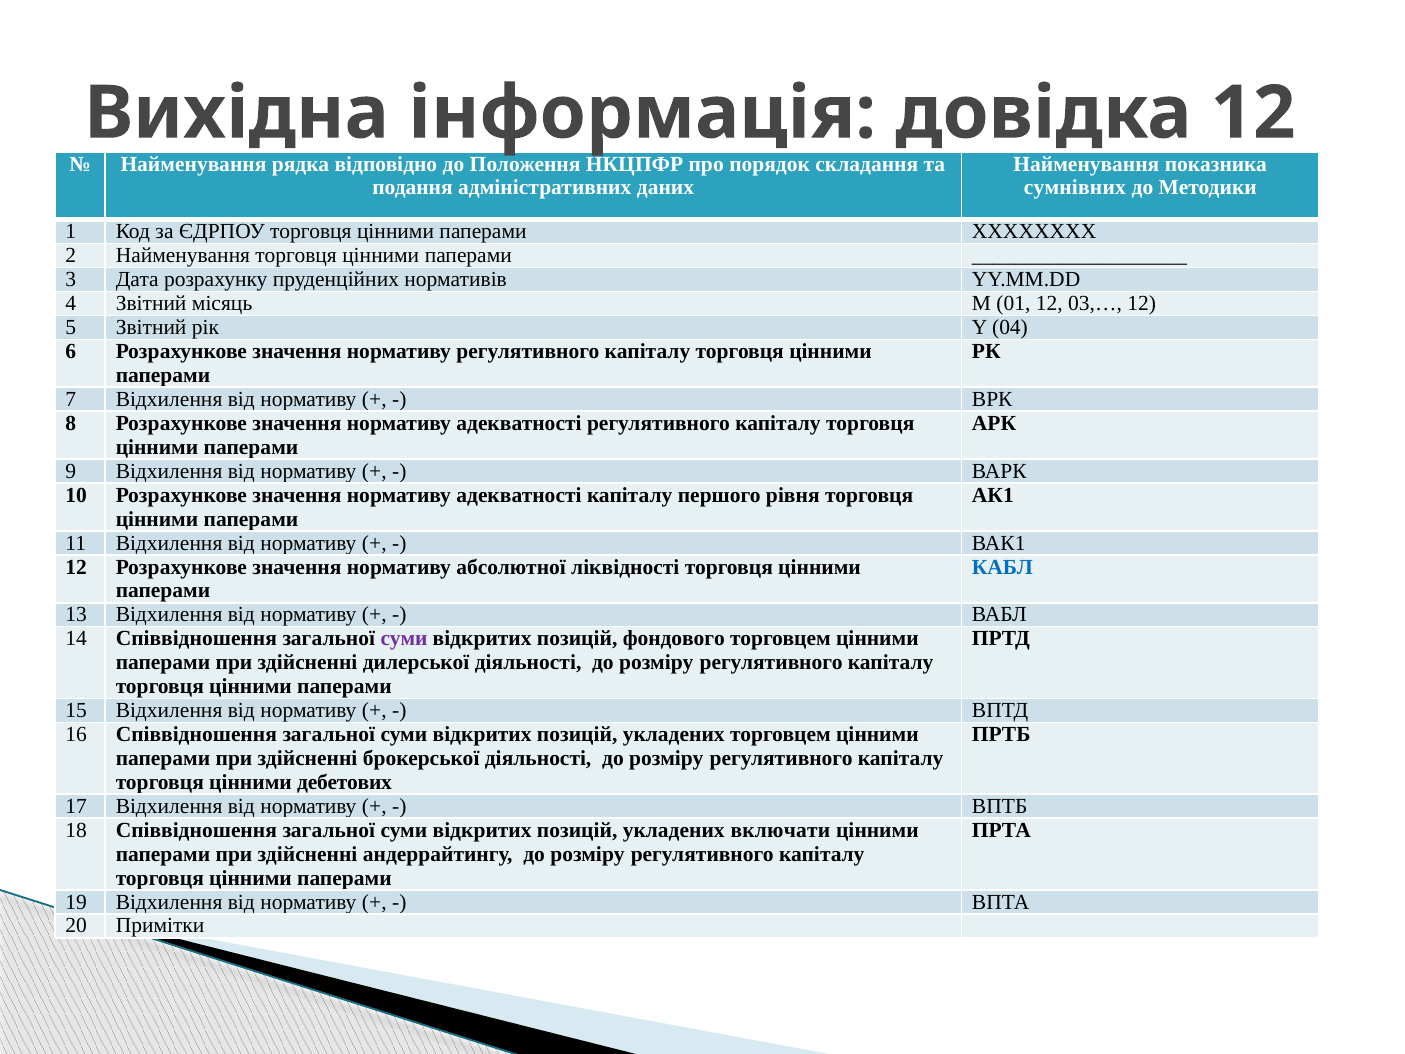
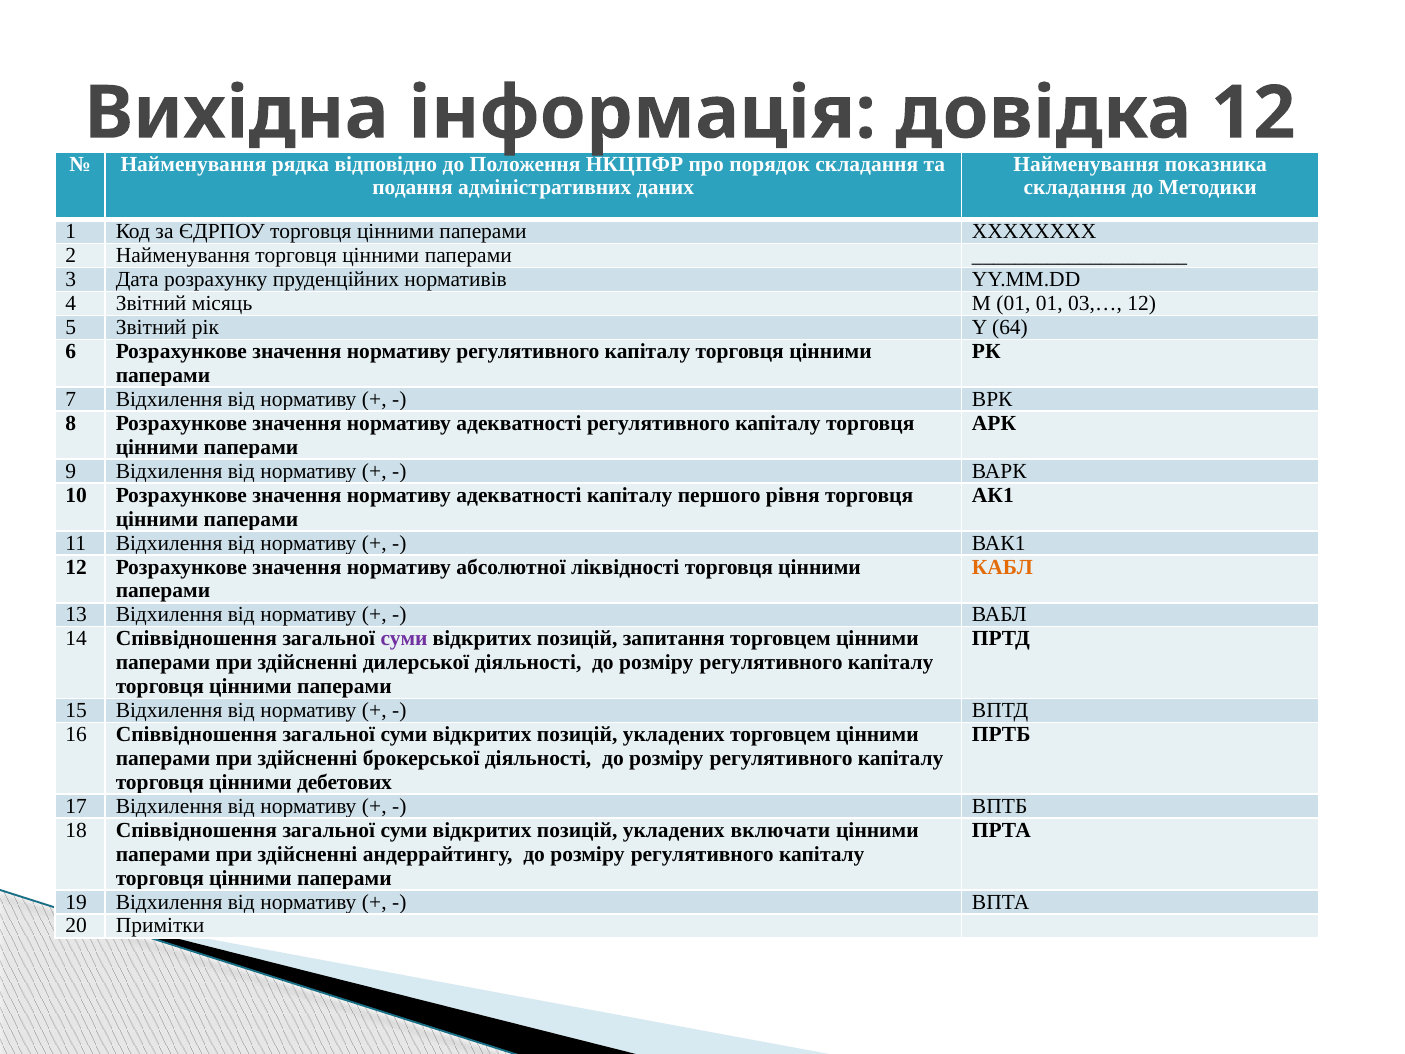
сумнівних at (1075, 188): сумнівних -> складання
01 12: 12 -> 01
04: 04 -> 64
КАБЛ colour: blue -> orange
фондового: фондового -> запитання
